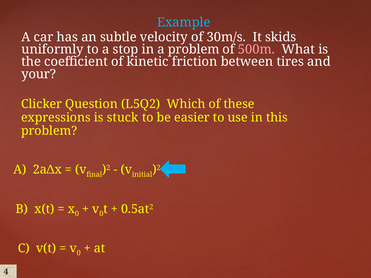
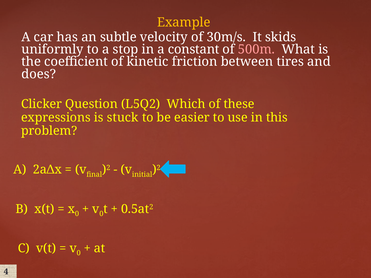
Example colour: light blue -> yellow
a problem: problem -> constant
your: your -> does
